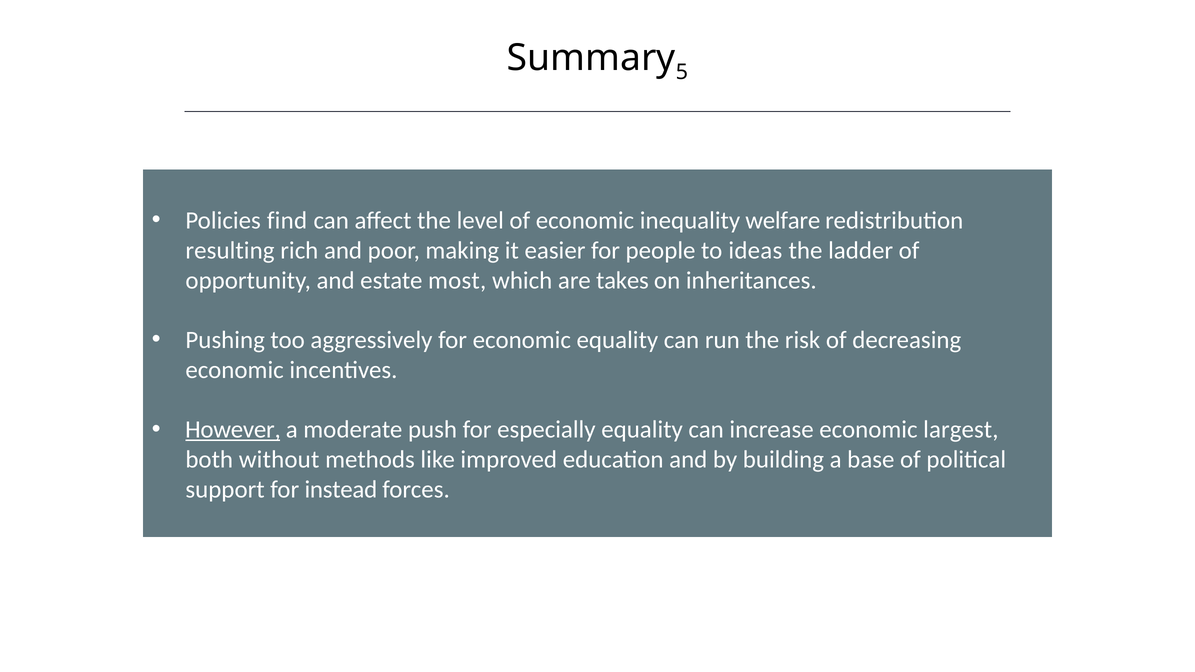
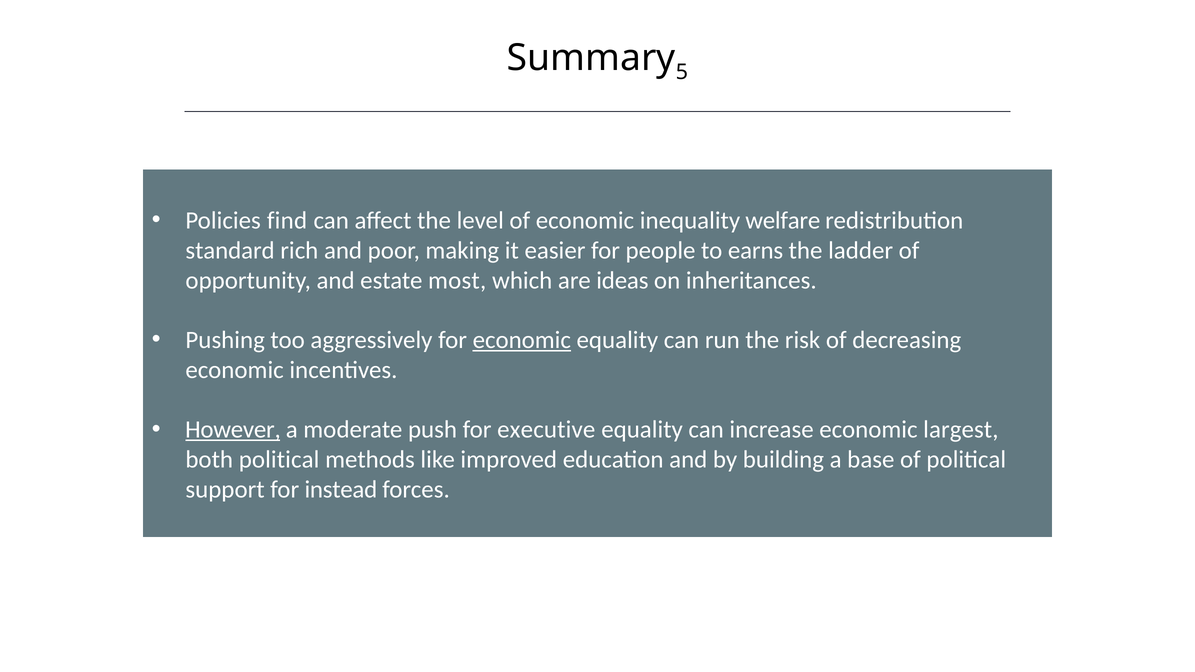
resulting: resulting -> standard
ideas: ideas -> earns
takes: takes -> ideas
economic at (522, 340) underline: none -> present
especially: especially -> executive
both without: without -> political
